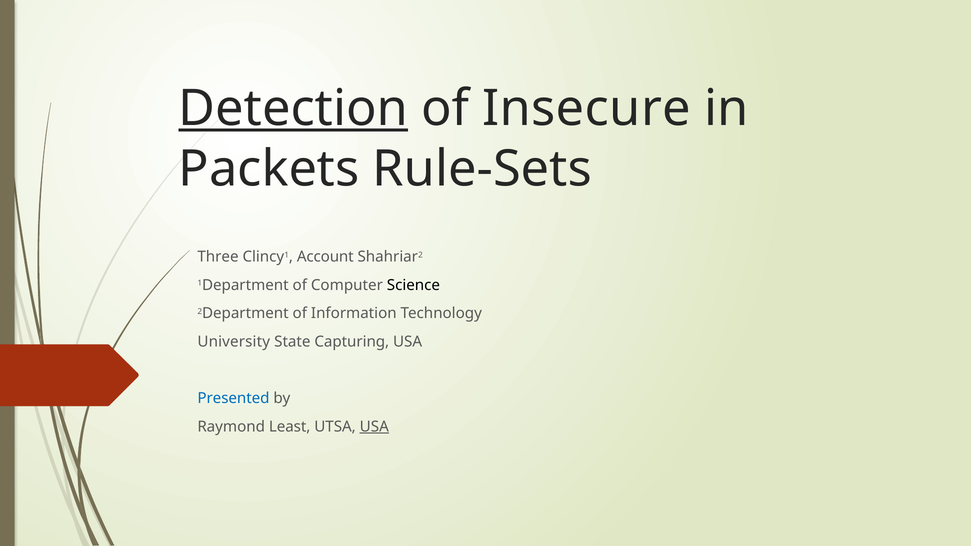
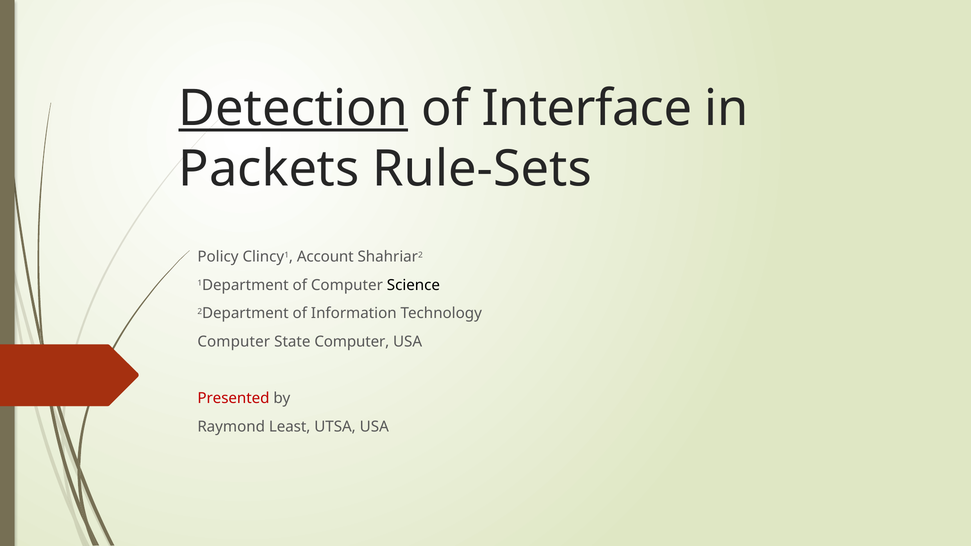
Insecure: Insecure -> Interface
Three: Three -> Policy
University at (234, 342): University -> Computer
State Capturing: Capturing -> Computer
Presented colour: blue -> red
USA at (374, 427) underline: present -> none
